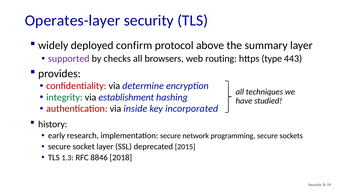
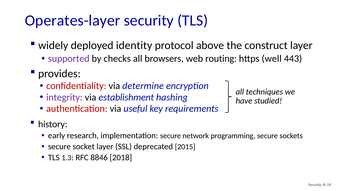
confirm: confirm -> identity
summary: summary -> construct
type: type -> well
integrity colour: green -> purple
inside: inside -> useful
incorporated: incorporated -> requirements
